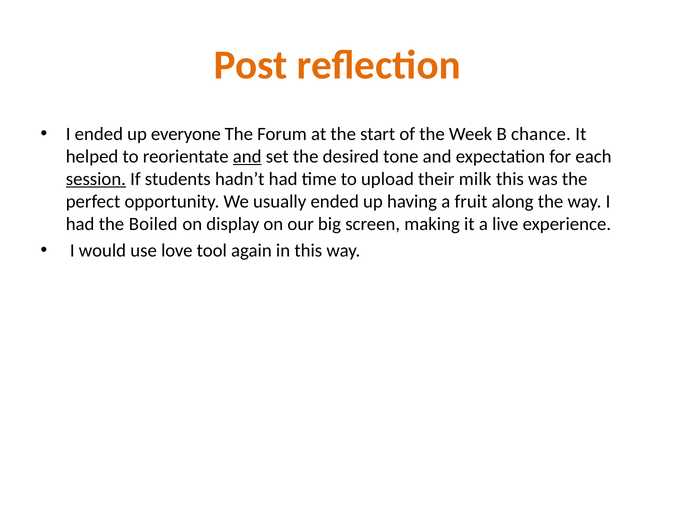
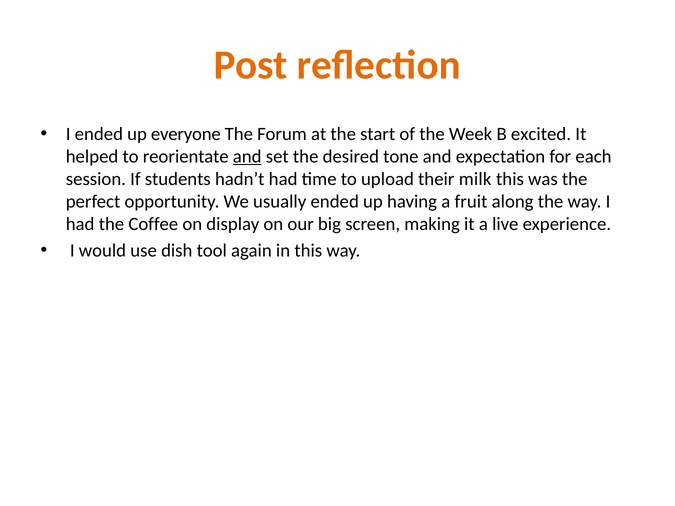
chance: chance -> excited
session underline: present -> none
Boiled: Boiled -> Coffee
love: love -> dish
